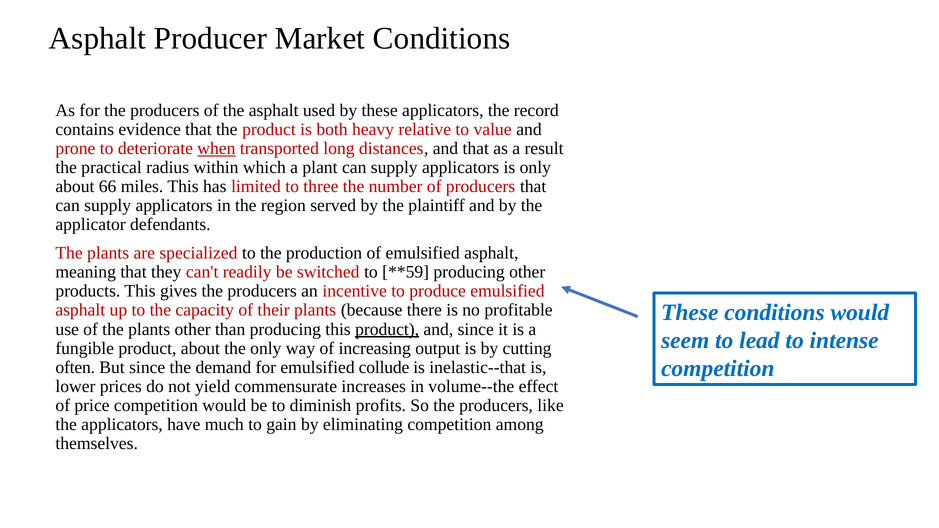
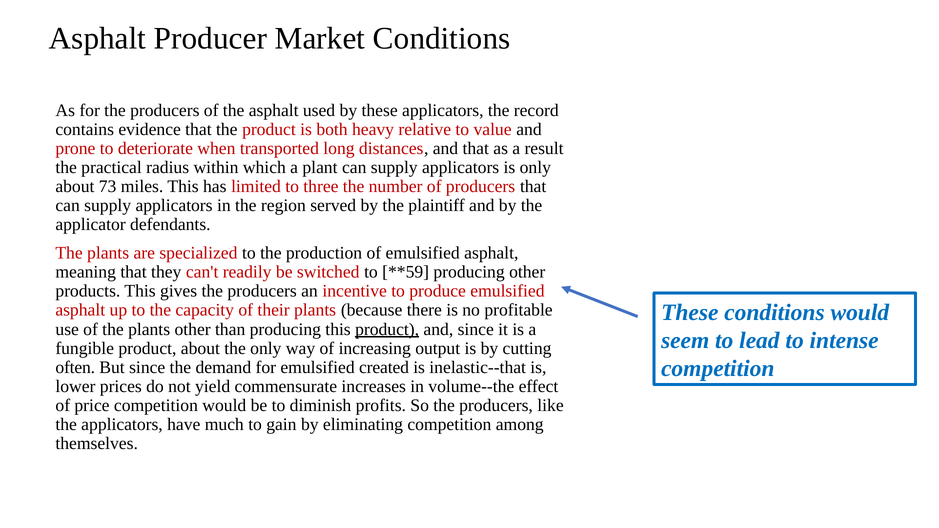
when underline: present -> none
66: 66 -> 73
collude: collude -> created
